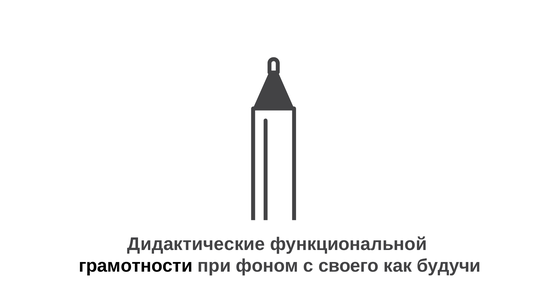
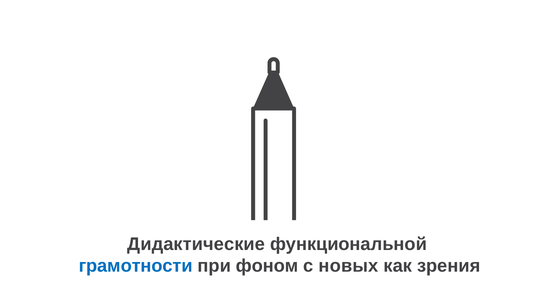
грамотности colour: black -> blue
своего: своего -> новых
будучи: будучи -> зрения
